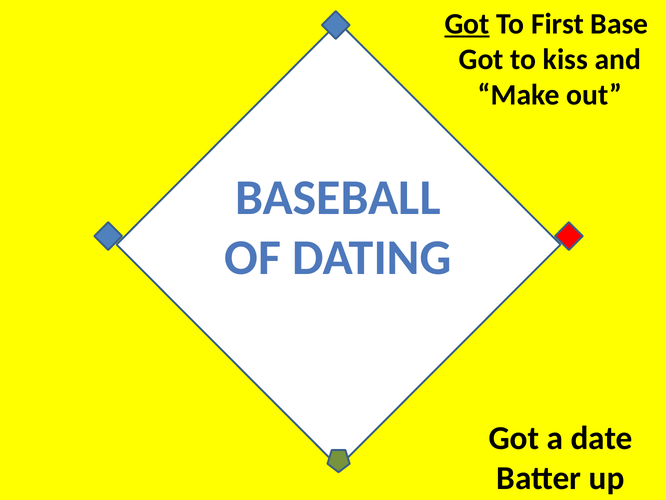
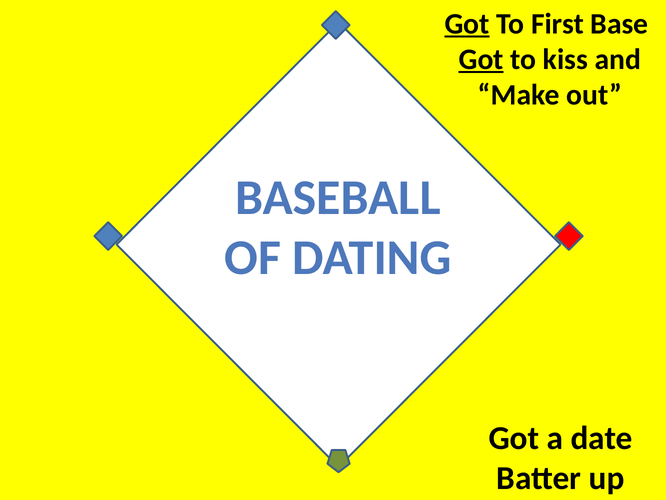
Got at (481, 59) underline: none -> present
